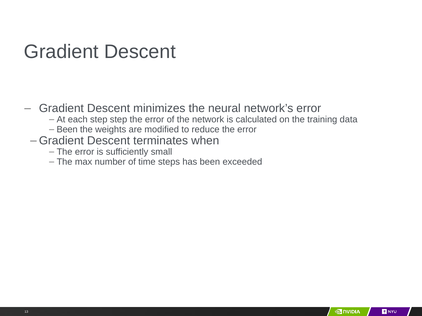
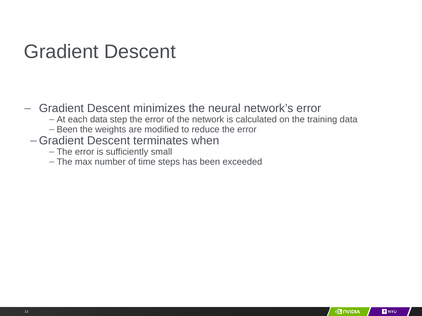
each step: step -> data
